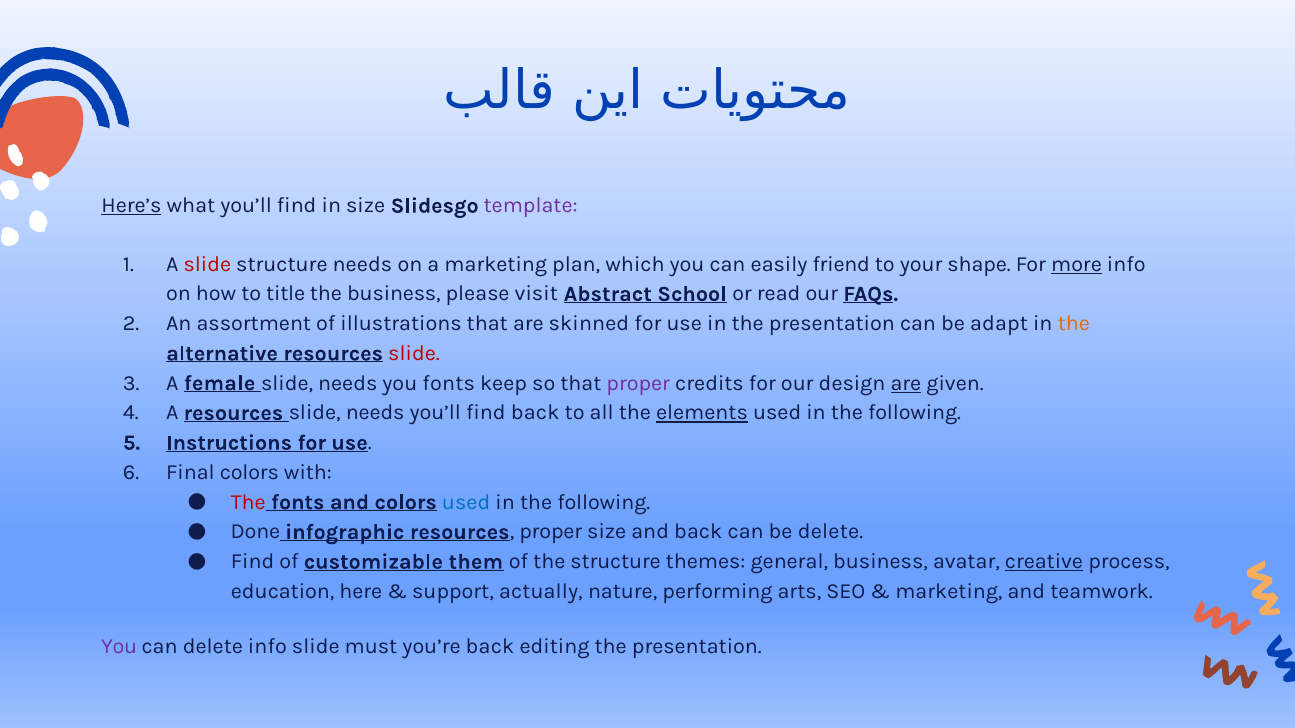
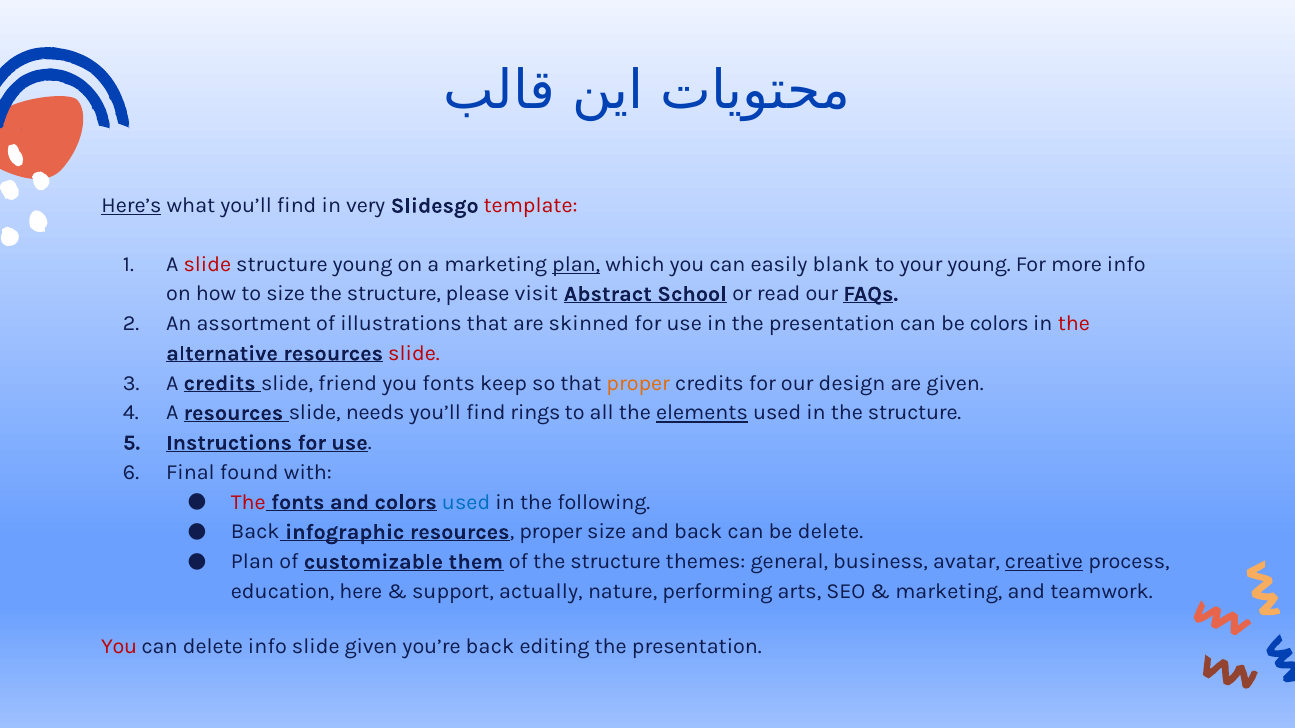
in size: size -> very
template colour: purple -> red
structure needs: needs -> young
plan at (576, 264) underline: none -> present
friend: friend -> blank
your shape: shape -> young
more underline: present -> none
to title: title -> size
business at (394, 294): business -> structure
be adapt: adapt -> colors
the at (1074, 324) colour: orange -> red
A female: female -> credits
needs at (348, 383): needs -> friend
proper at (638, 383) colour: purple -> orange
are at (906, 383) underline: present -> none
find back: back -> rings
following at (915, 413): following -> structure
Final colors: colors -> found
Done at (255, 532): Done -> Back
Find at (253, 562): Find -> Plan
You at (119, 646) colour: purple -> red
slide must: must -> given
